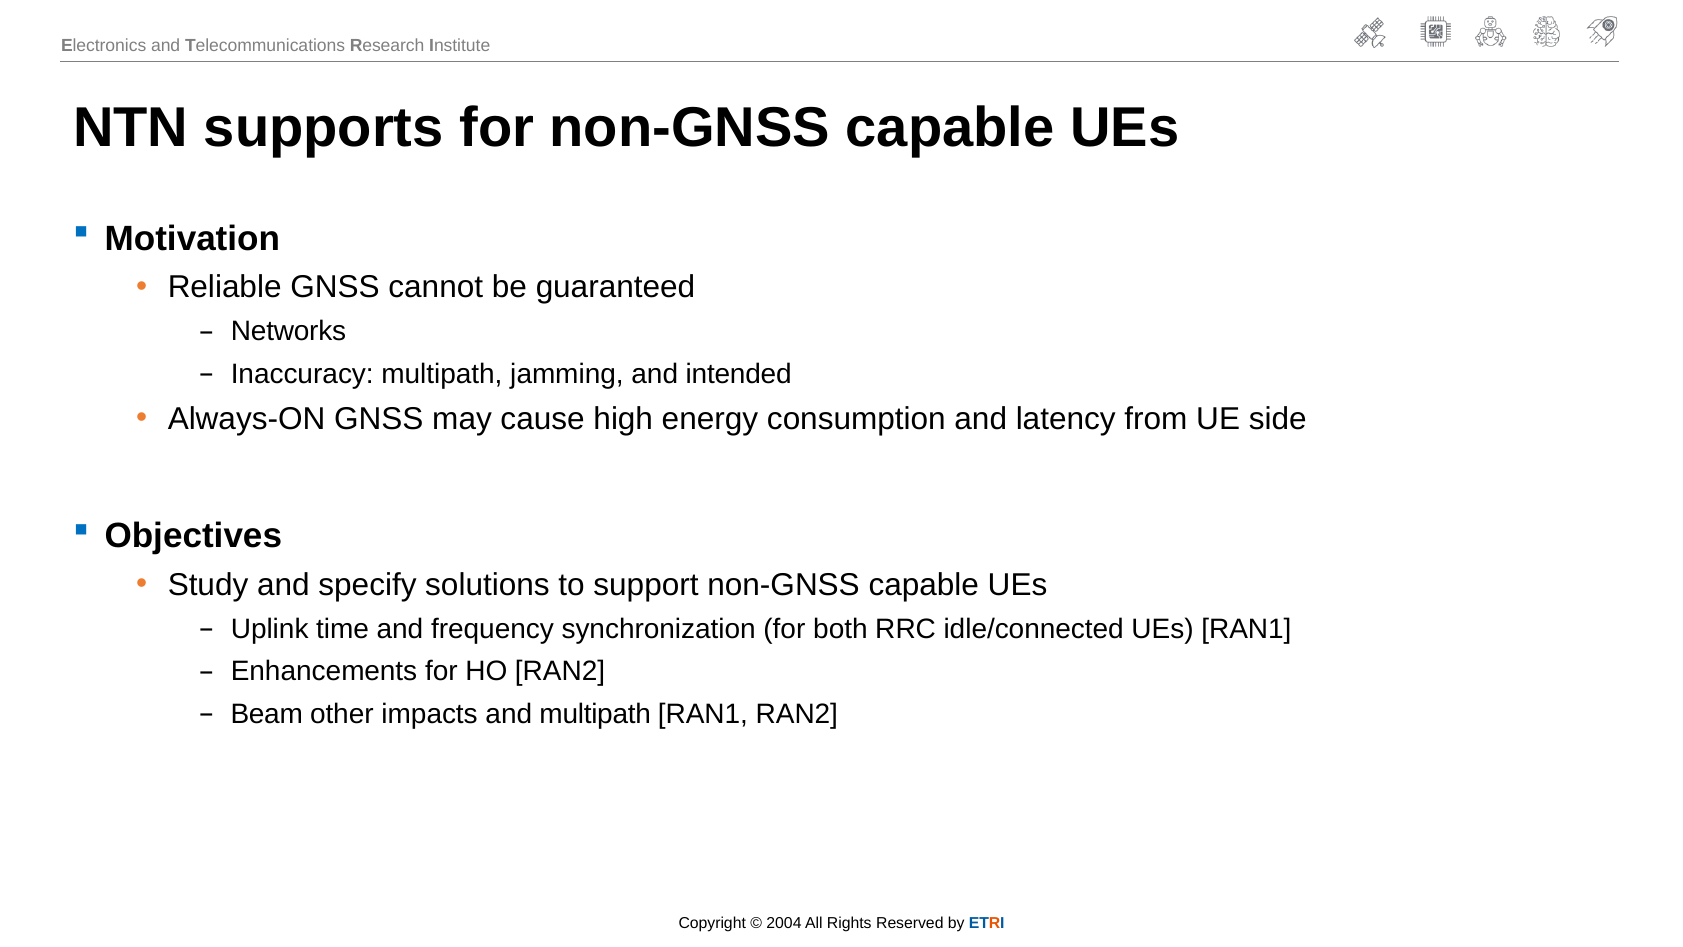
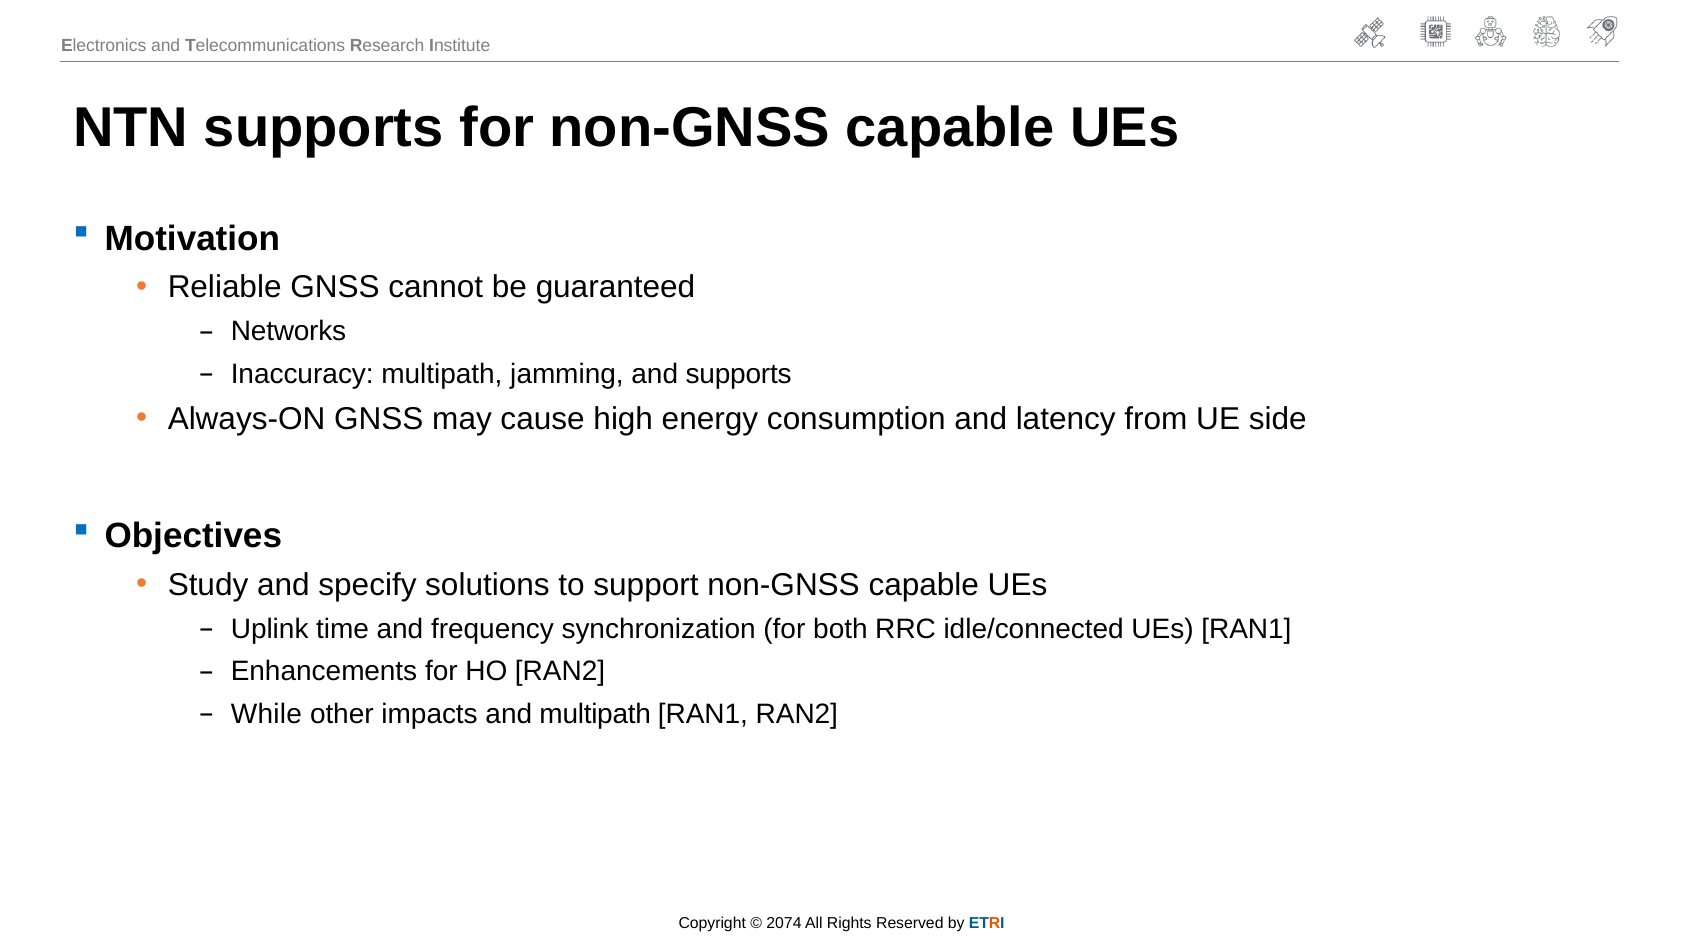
and intended: intended -> supports
Beam: Beam -> While
2004: 2004 -> 2074
